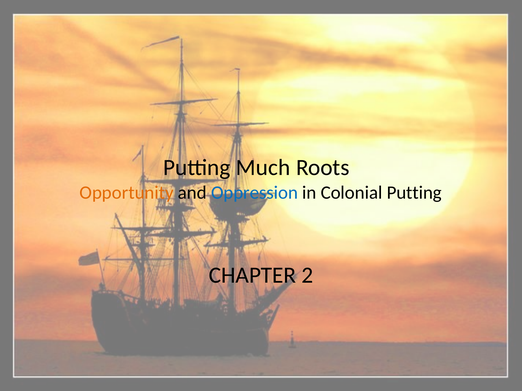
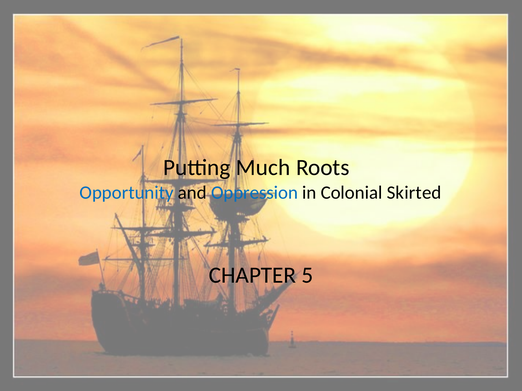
Opportunity colour: orange -> blue
Colonial Putting: Putting -> Skirted
2: 2 -> 5
